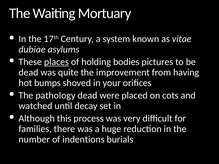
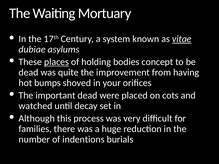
vitae underline: none -> present
pictures: pictures -> concept
pathology: pathology -> important
